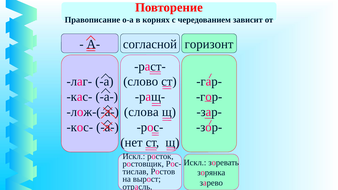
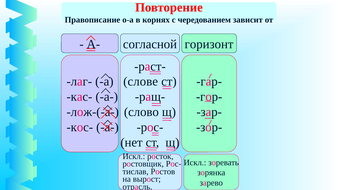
слово: слово -> слове
слова: слова -> слово
